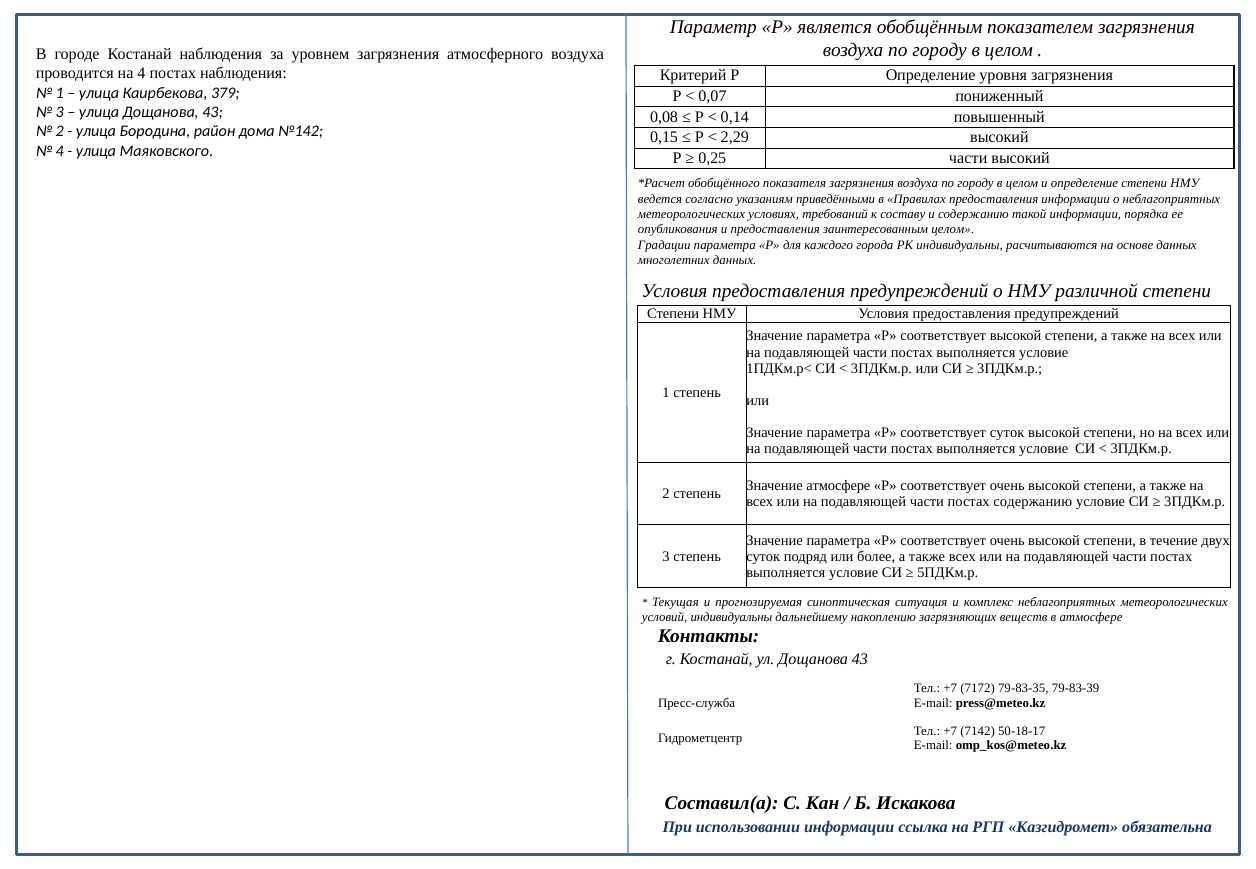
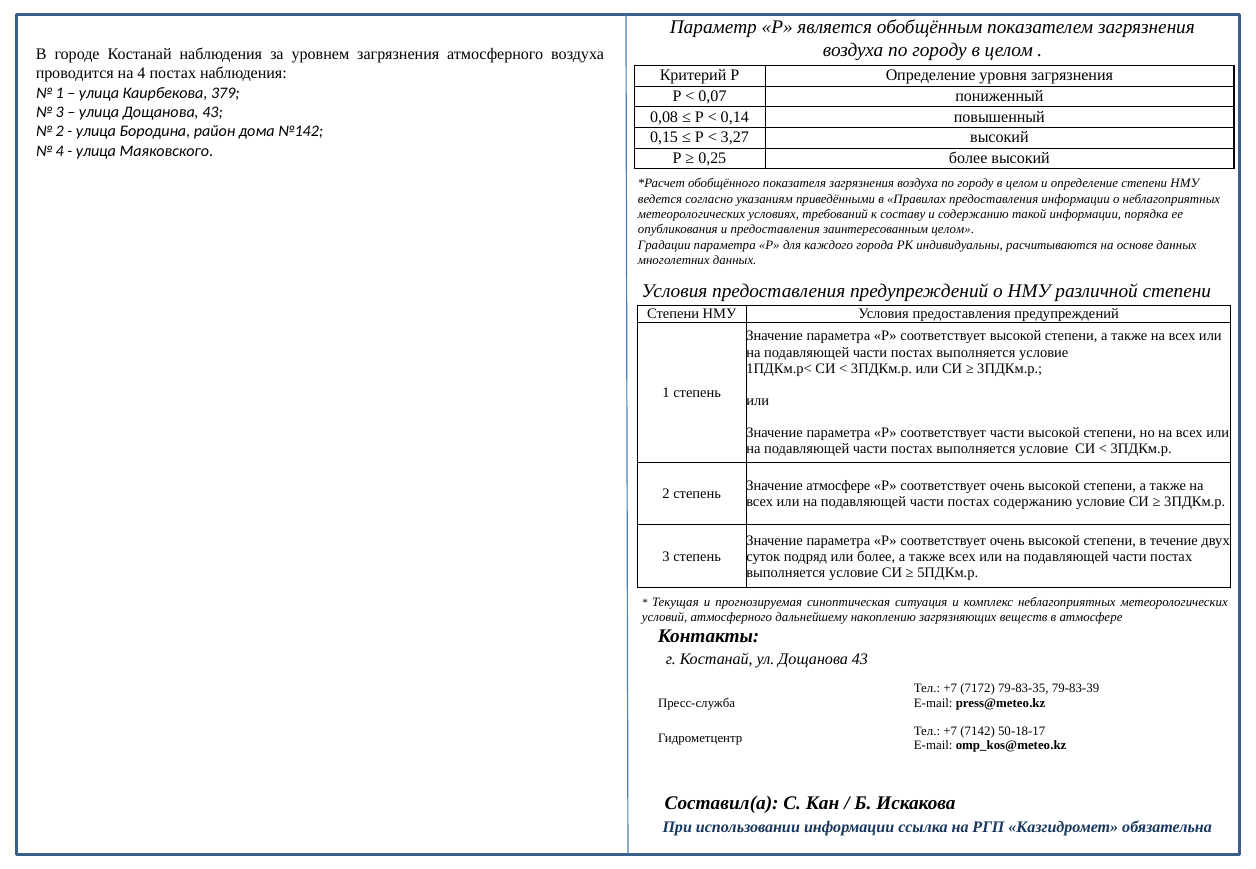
2,29: 2,29 -> 3,27
0,25 части: части -> более
соответствует суток: суток -> части
условий индивидуальны: индивидуальны -> атмосферного
